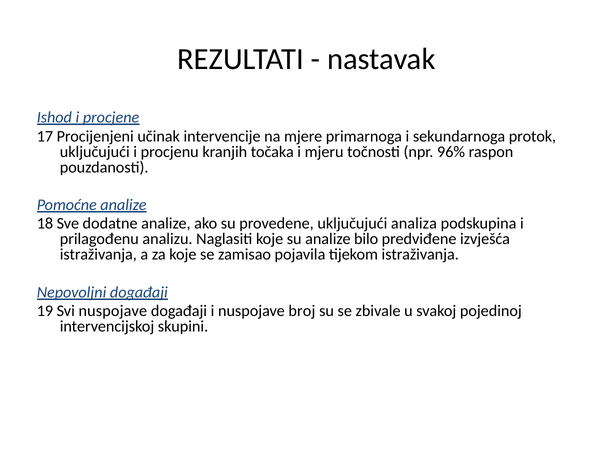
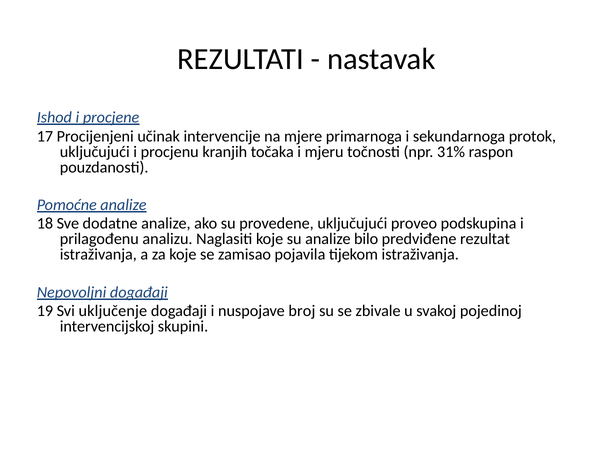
96%: 96% -> 31%
analiza: analiza -> proveo
izvješća: izvješća -> rezultat
Svi nuspojave: nuspojave -> uključenje
